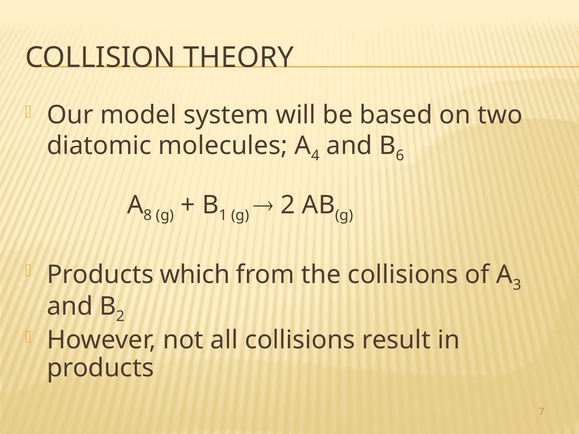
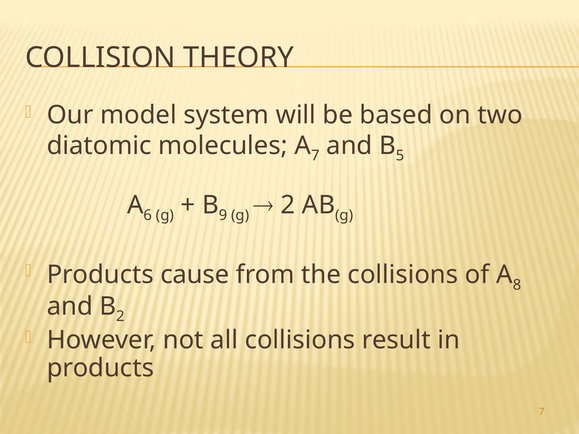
4 at (315, 156): 4 -> 7
6: 6 -> 5
8: 8 -> 6
1: 1 -> 9
which: which -> cause
3: 3 -> 8
